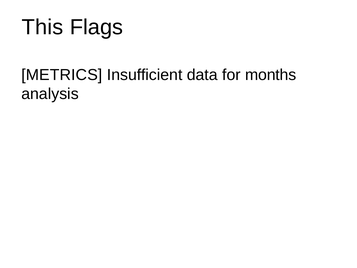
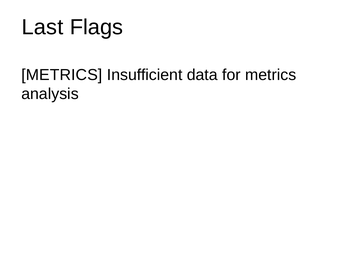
This: This -> Last
for months: months -> metrics
